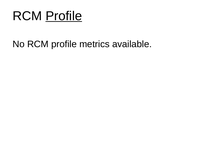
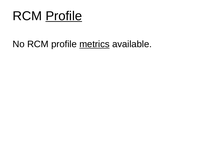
metrics underline: none -> present
